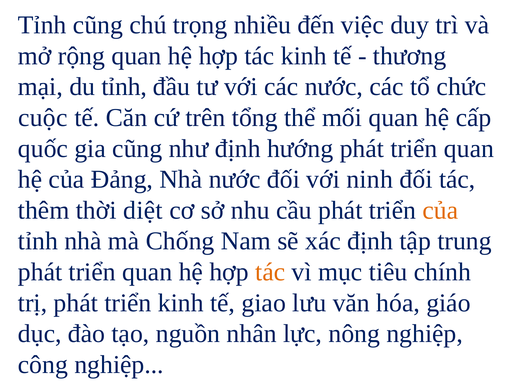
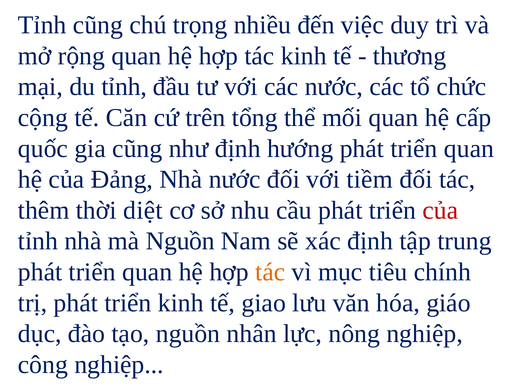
cuộc: cuộc -> cộng
ninh: ninh -> tiềm
của at (440, 210) colour: orange -> red
mà Chống: Chống -> Nguồn
